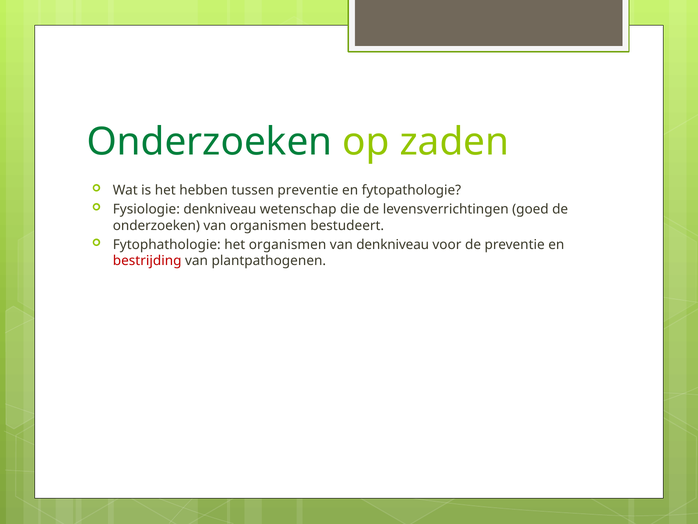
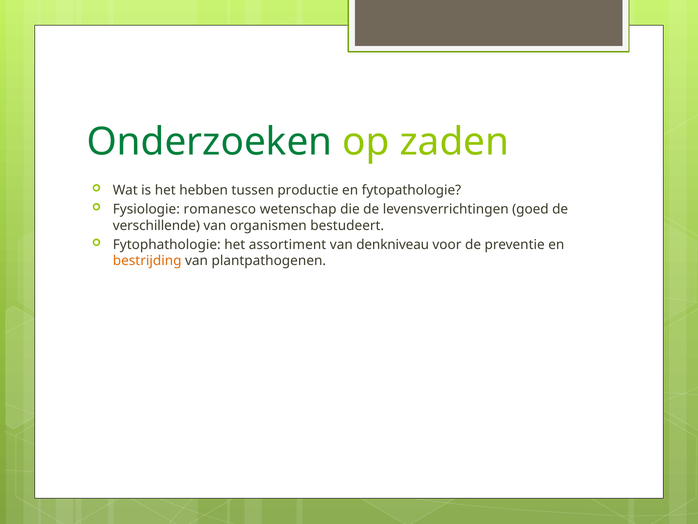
tussen preventie: preventie -> productie
Fysiologie denkniveau: denkniveau -> romanesco
onderzoeken at (156, 225): onderzoeken -> verschillende
het organismen: organismen -> assortiment
bestrijding colour: red -> orange
